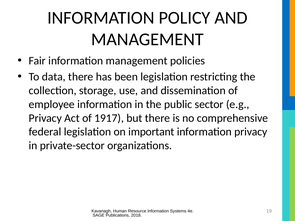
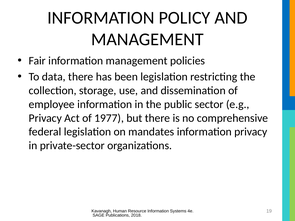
1917: 1917 -> 1977
important: important -> mandates
